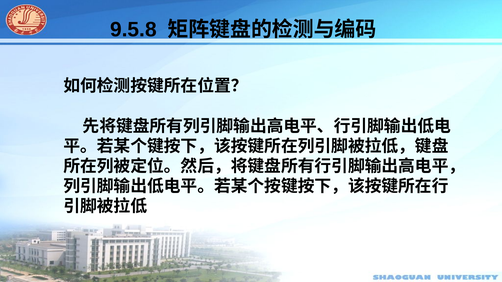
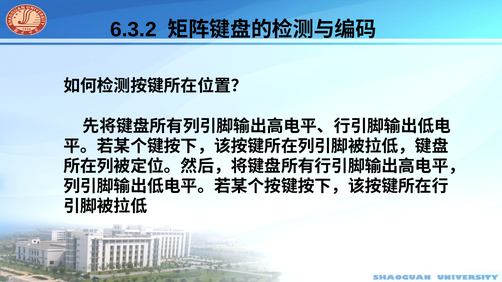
9.5.8: 9.5.8 -> 6.3.2
